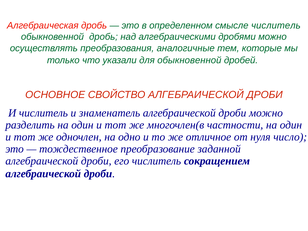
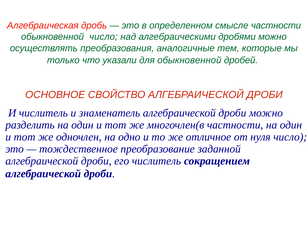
смысле числитель: числитель -> частности
обыкновенной дробь: дробь -> число
